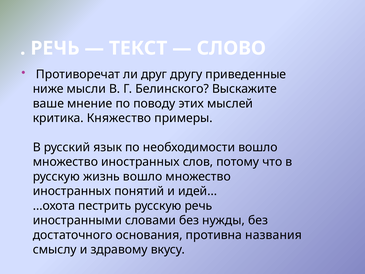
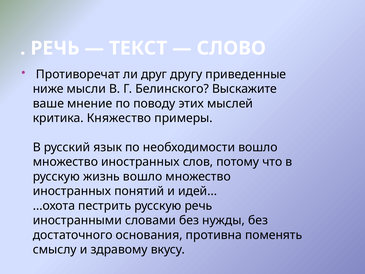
названия: названия -> поменять
